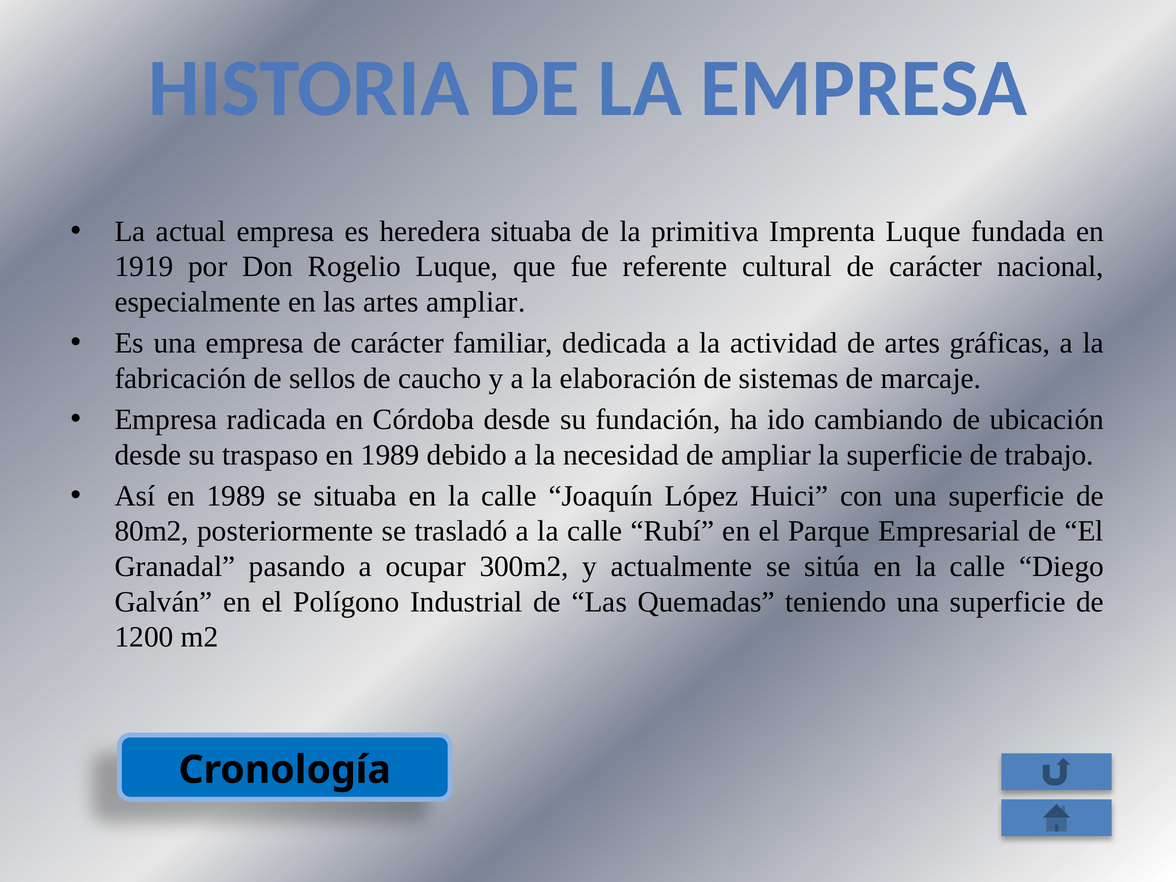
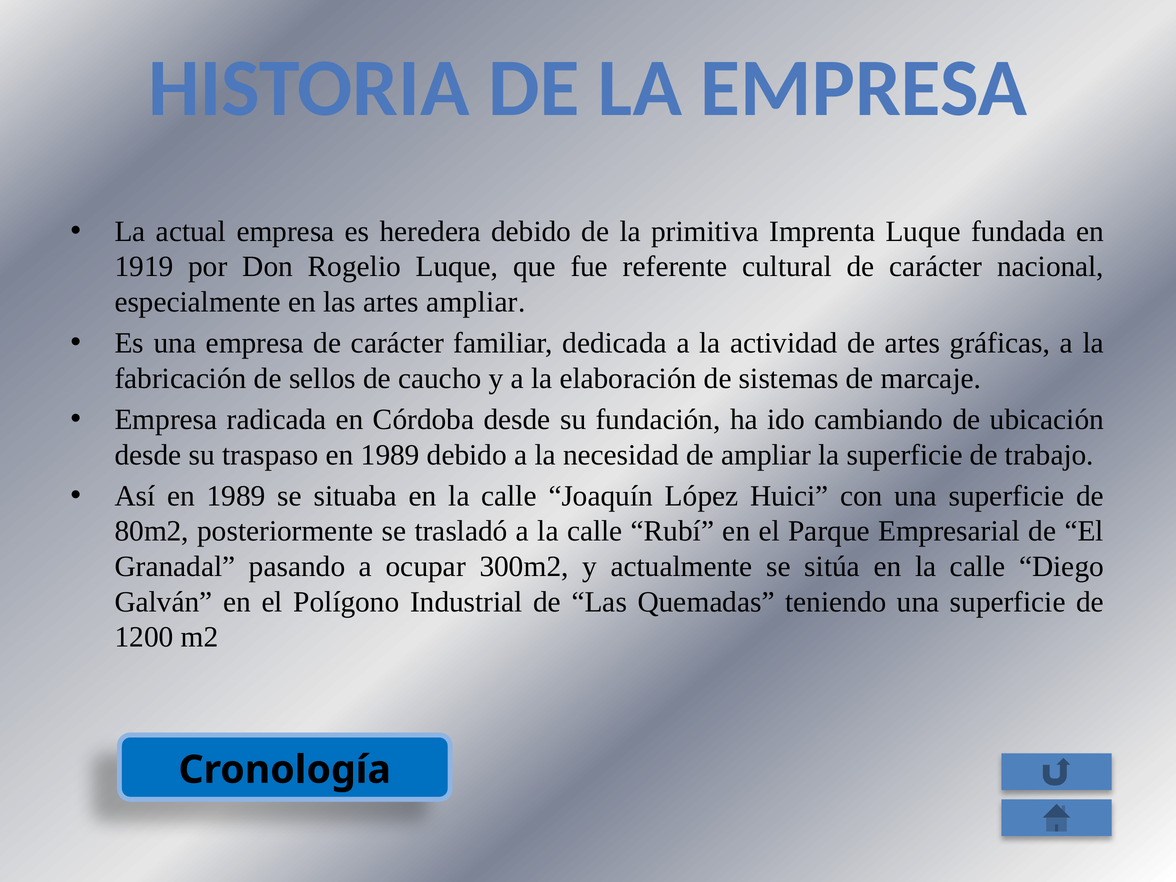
heredera situaba: situaba -> debido
